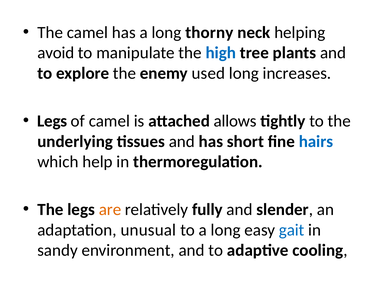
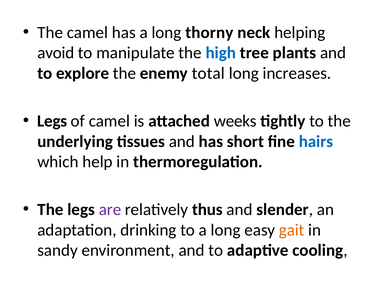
used: used -> total
allows: allows -> weeks
are colour: orange -> purple
fully: fully -> thus
unusual: unusual -> drinking
gait colour: blue -> orange
